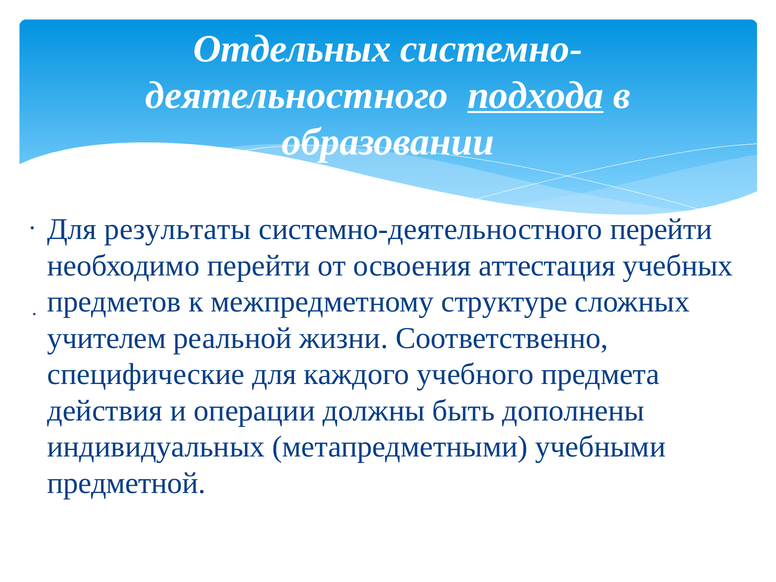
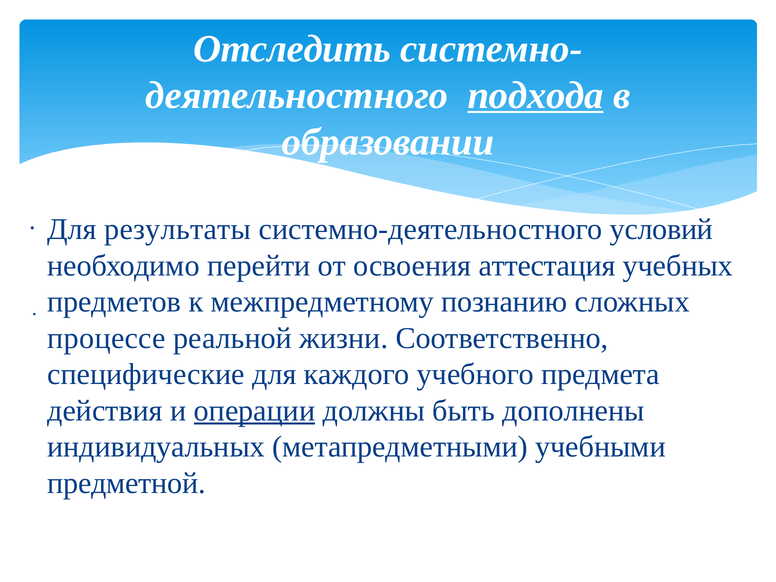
Отдельных: Отдельных -> Отследить
системно-деятельностного перейти: перейти -> условий
структуре: структуре -> познанию
учителем: учителем -> процессе
операции underline: none -> present
